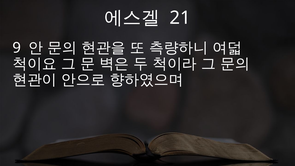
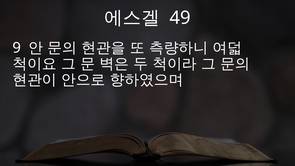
21: 21 -> 49
